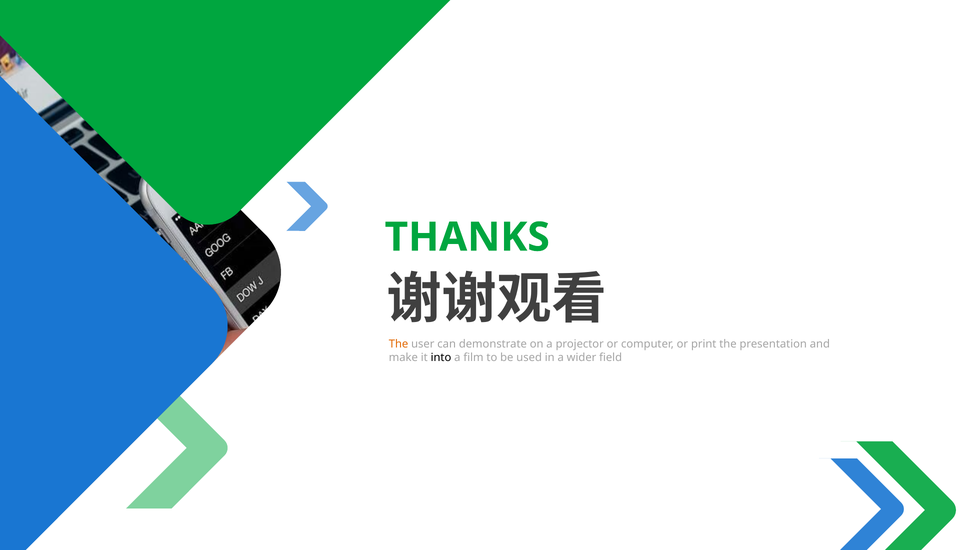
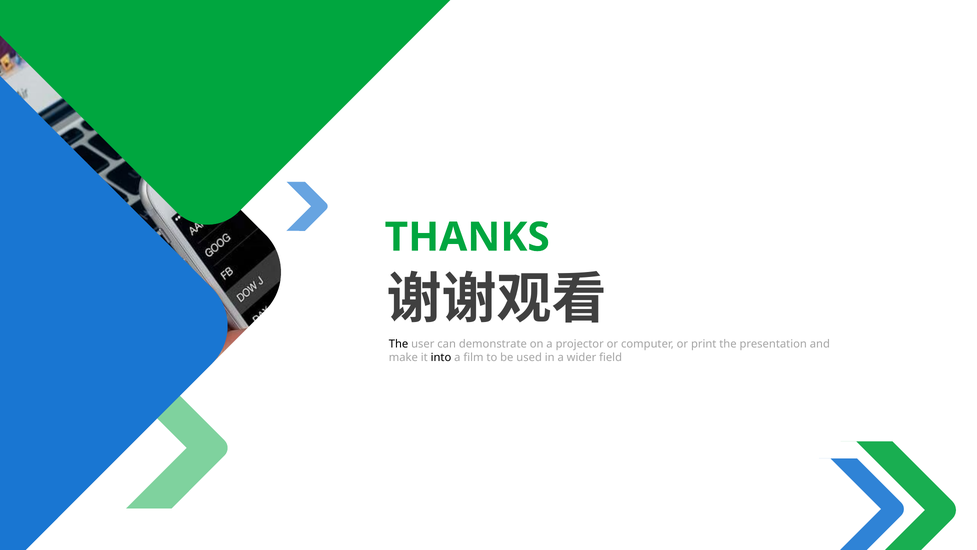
The at (399, 344) colour: orange -> black
